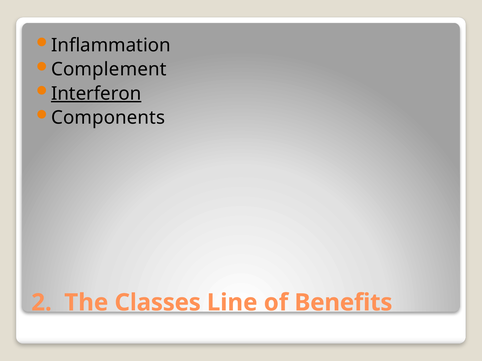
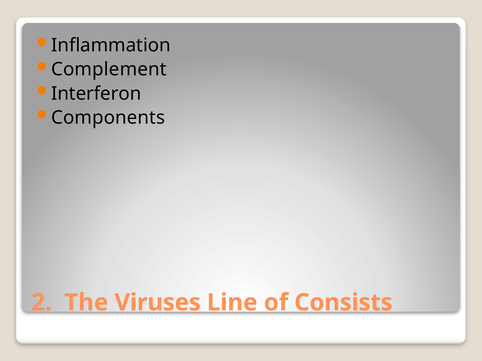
Interferon underline: present -> none
Classes: Classes -> Viruses
Benefits: Benefits -> Consists
